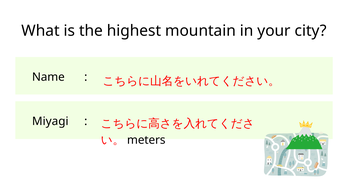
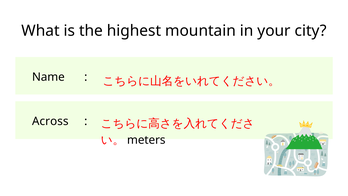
Miyagi: Miyagi -> Across
